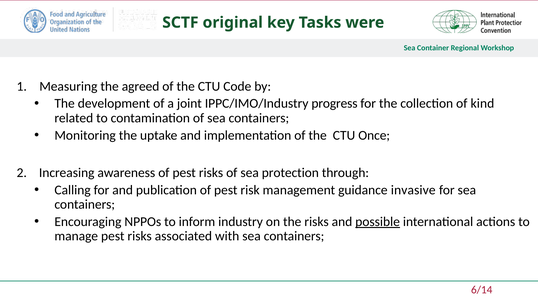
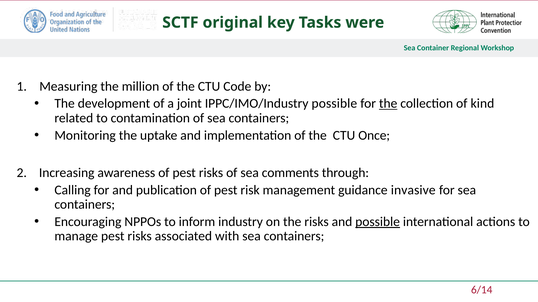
agreed: agreed -> million
IPPC/IMO/Industry progress: progress -> possible
the at (388, 104) underline: none -> present
protection: protection -> comments
